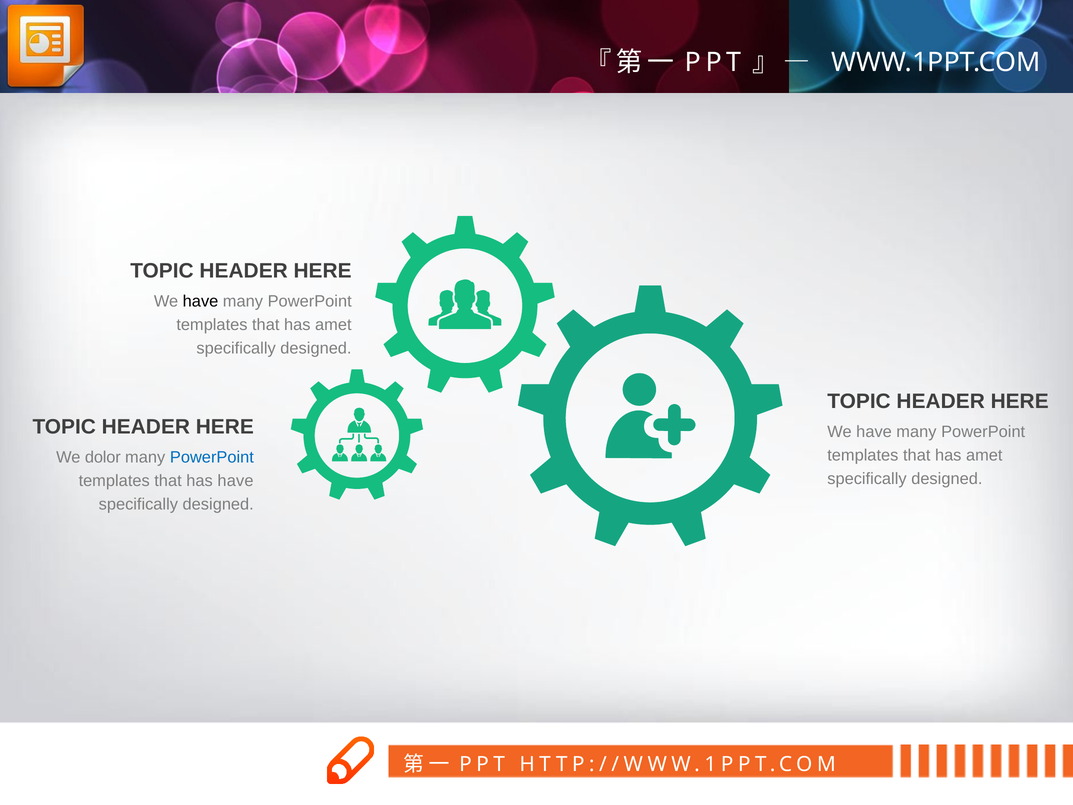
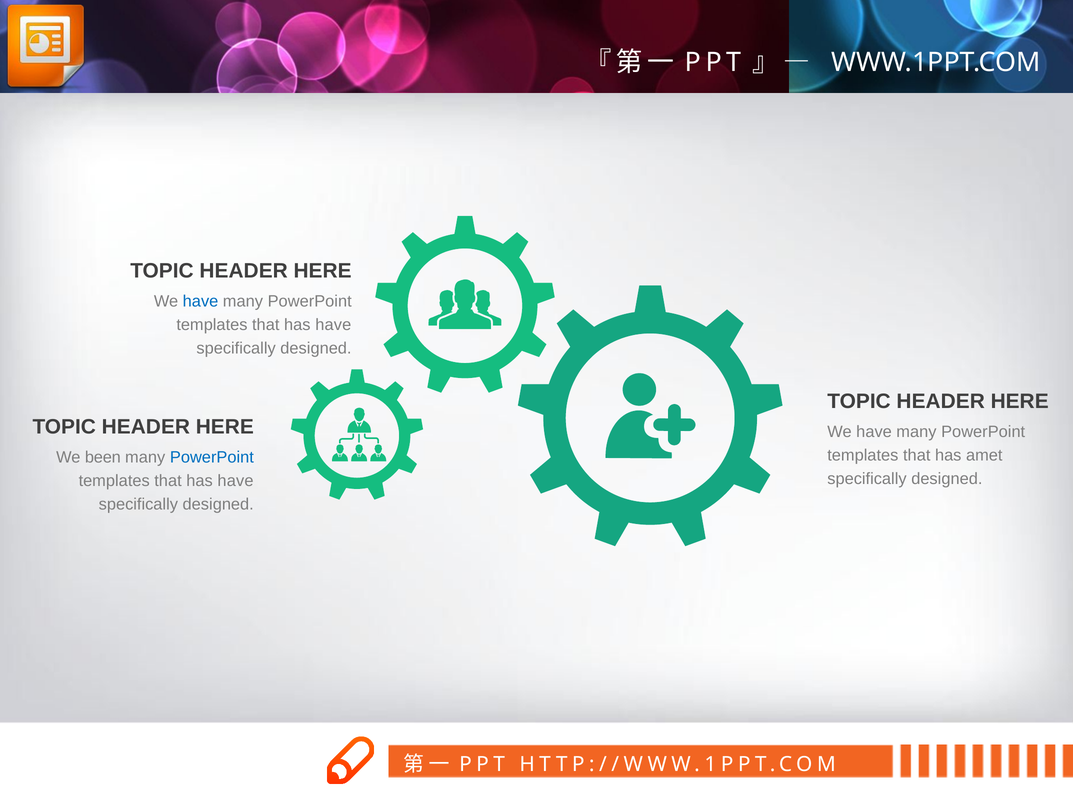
have at (201, 301) colour: black -> blue
amet at (333, 325): amet -> have
dolor: dolor -> been
